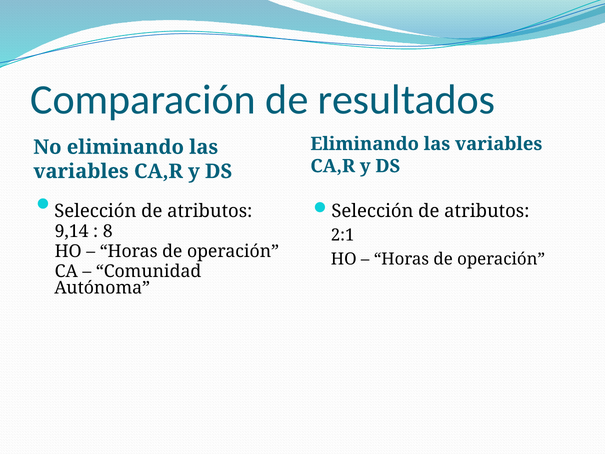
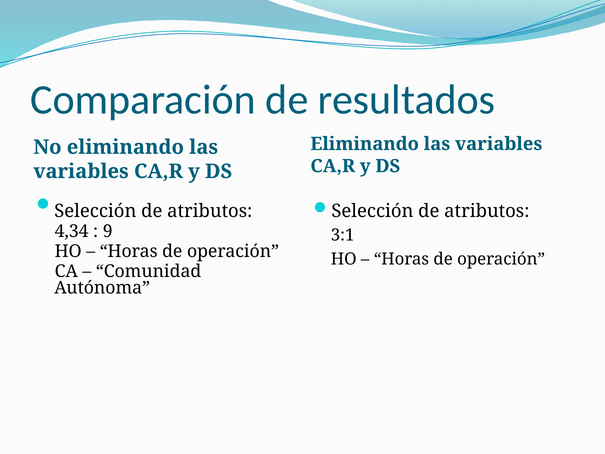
9,14: 9,14 -> 4,34
8: 8 -> 9
2:1: 2:1 -> 3:1
